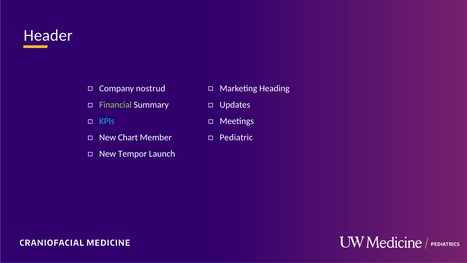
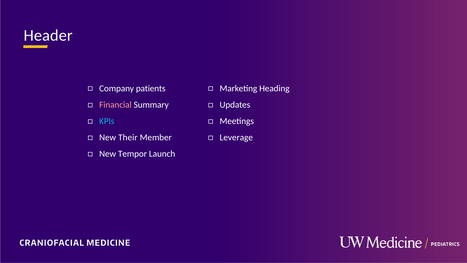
nostrud: nostrud -> patients
Financial colour: light green -> pink
Chart: Chart -> Their
Pediatric: Pediatric -> Leverage
